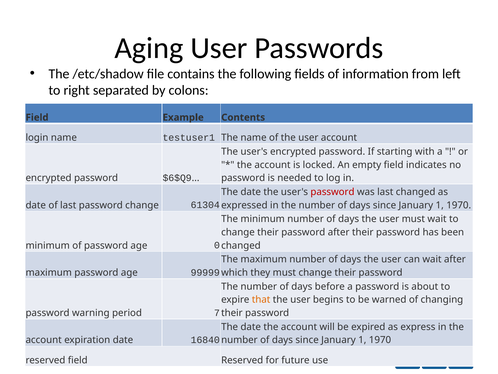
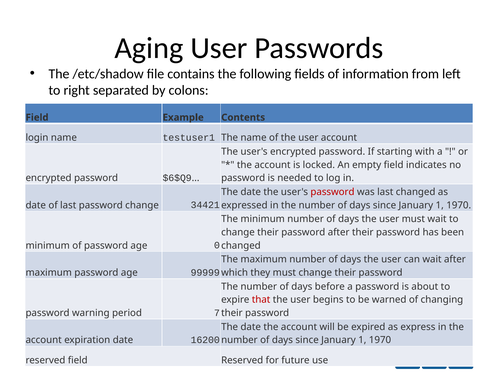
61304: 61304 -> 34421
that colour: orange -> red
16840: 16840 -> 16200
